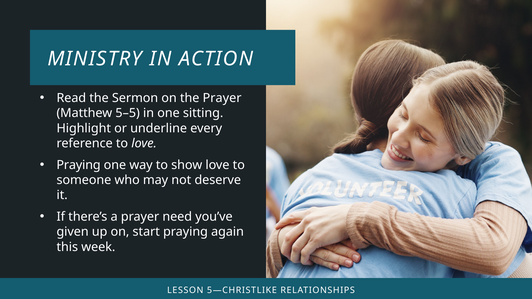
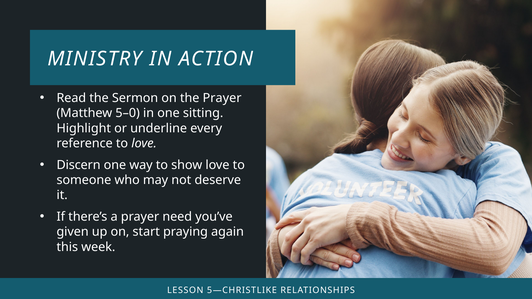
5–5: 5–5 -> 5–0
Praying at (79, 165): Praying -> Discern
